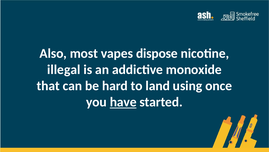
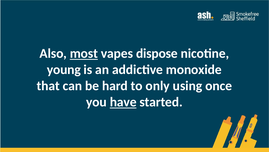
most underline: none -> present
illegal: illegal -> young
land: land -> only
